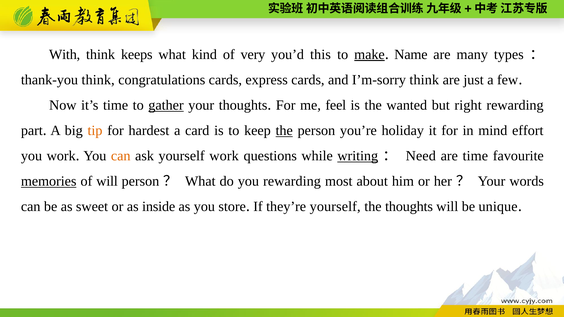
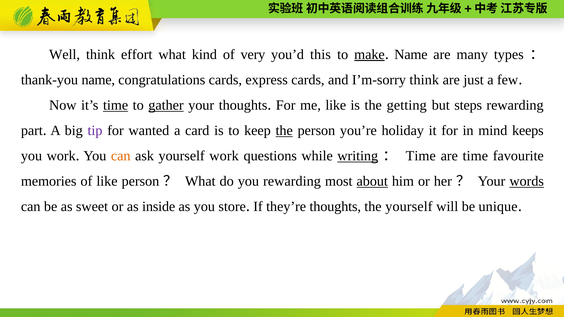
With: With -> Well
keeps: keeps -> effort
thank-you think: think -> name
time at (116, 105) underline: none -> present
me feel: feel -> like
wanted: wanted -> getting
right: right -> steps
tip colour: orange -> purple
hardest: hardest -> wanted
effort: effort -> keeps
Need at (421, 156): Need -> Time
memories underline: present -> none
of will: will -> like
about underline: none -> present
words underline: none -> present
they’re yourself: yourself -> thoughts
the thoughts: thoughts -> yourself
